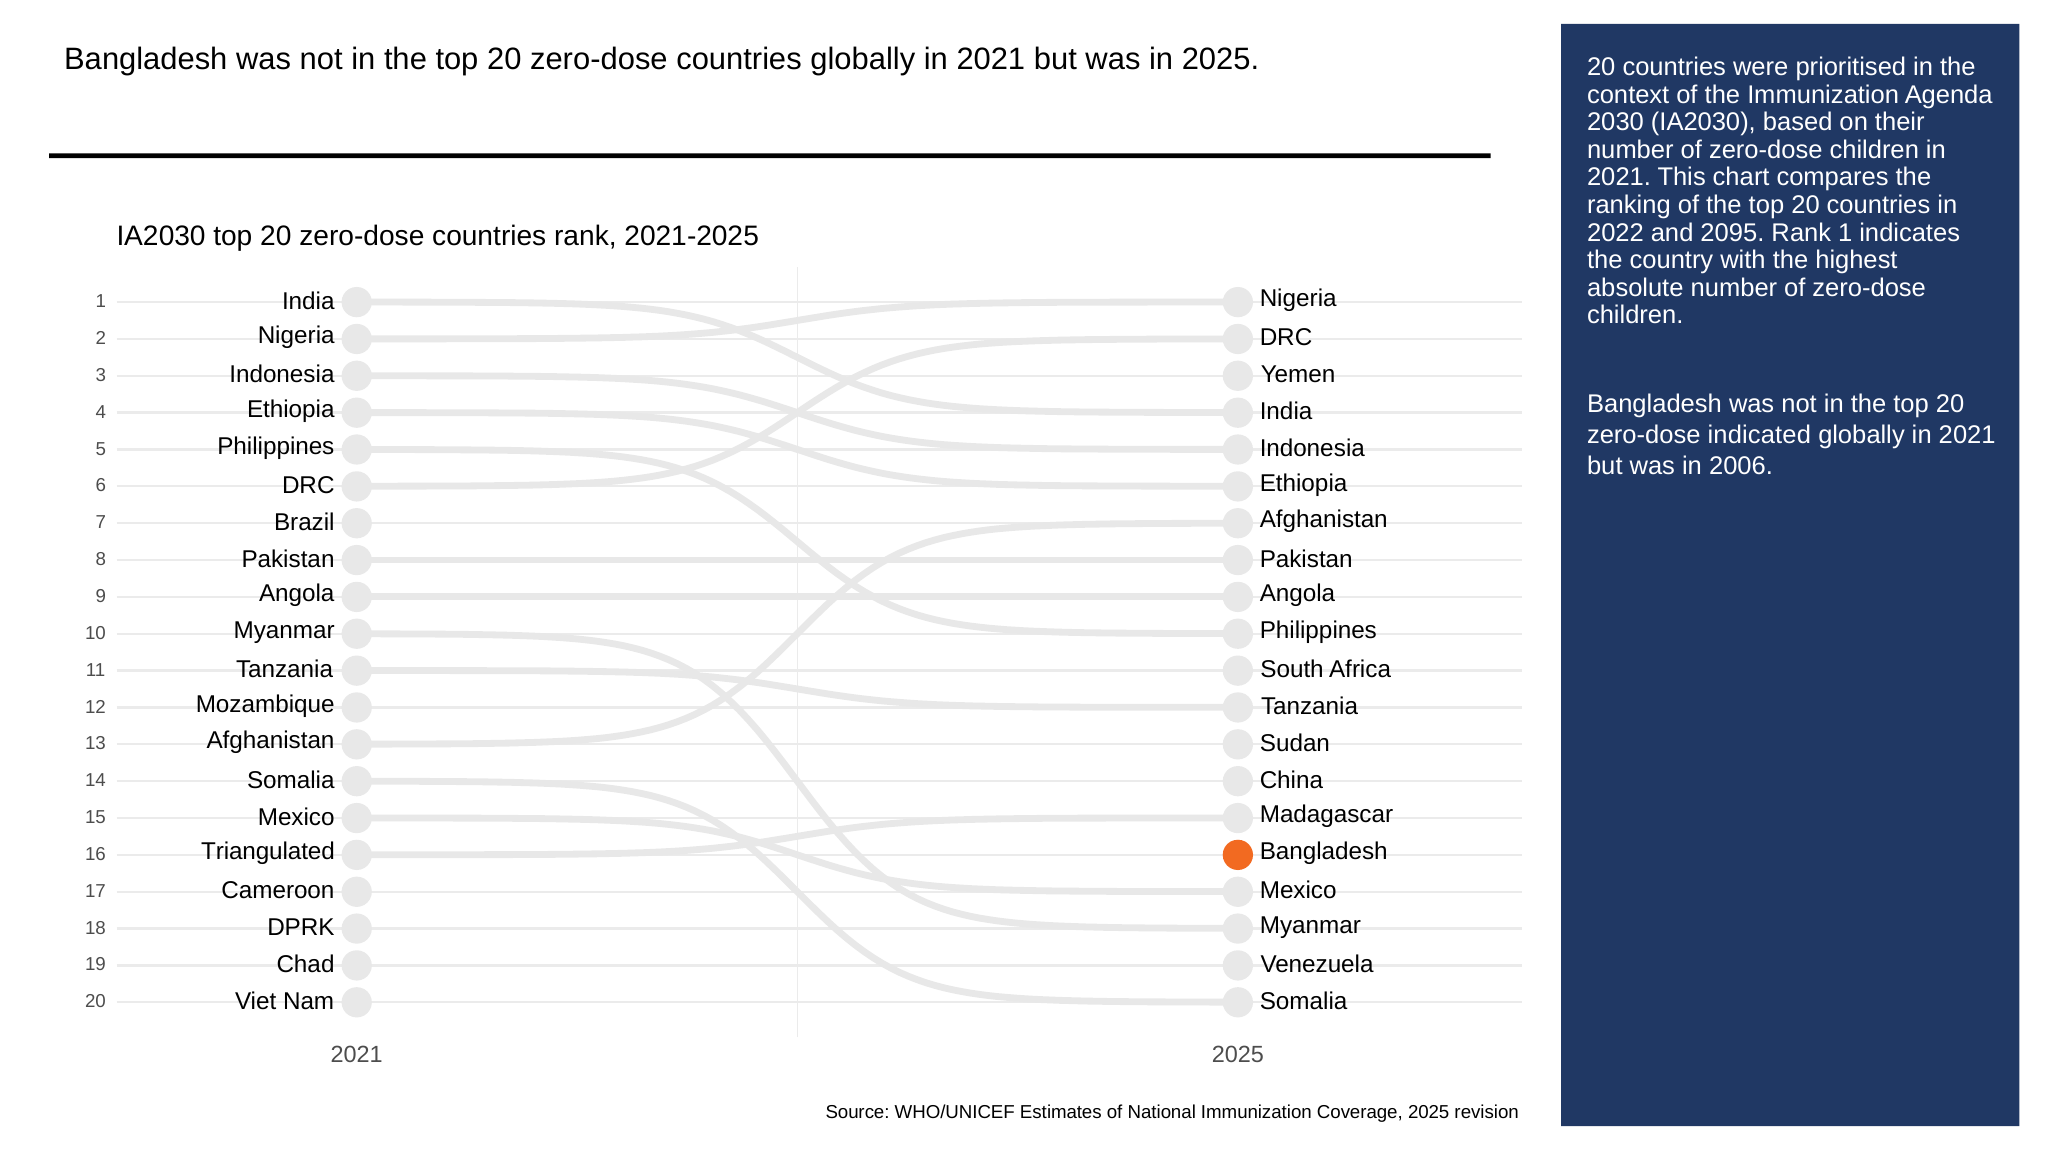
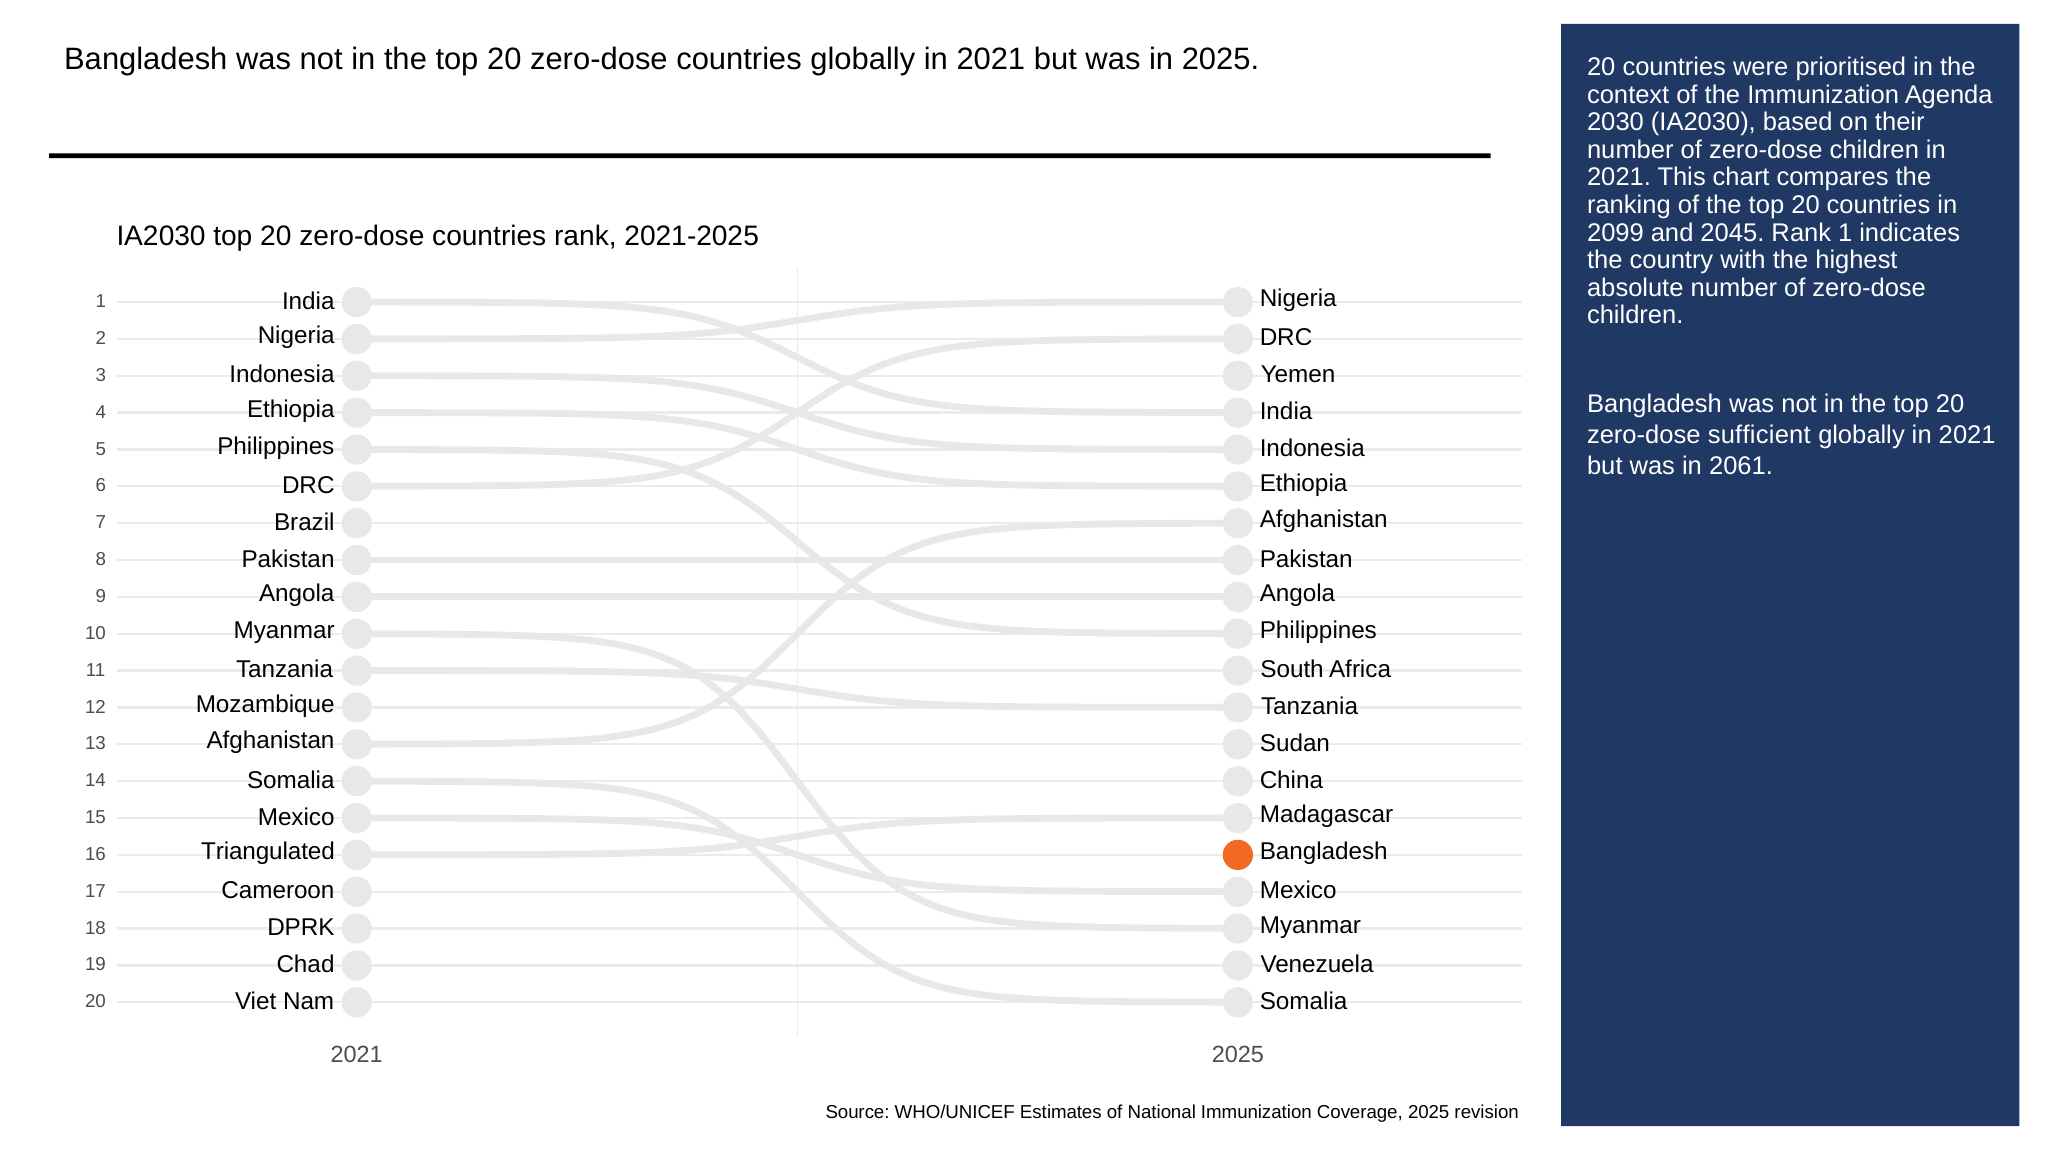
2022: 2022 -> 2099
2095: 2095 -> 2045
indicated: indicated -> sufficient
2006: 2006 -> 2061
